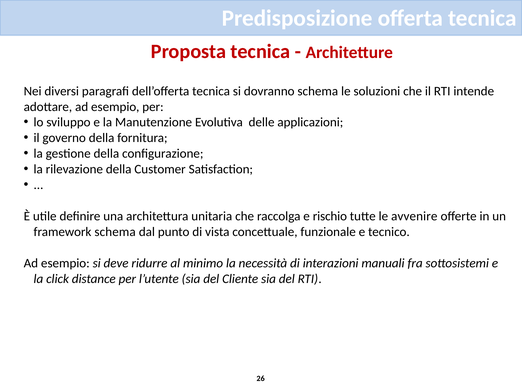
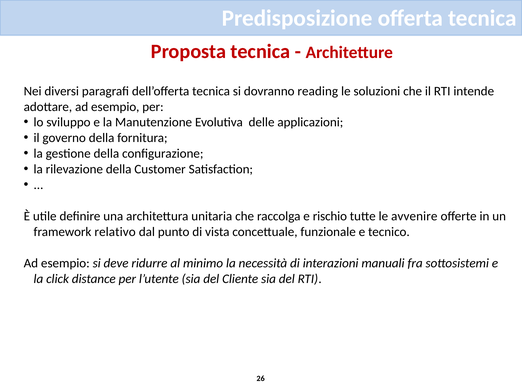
dovranno schema: schema -> reading
framework schema: schema -> relativo
